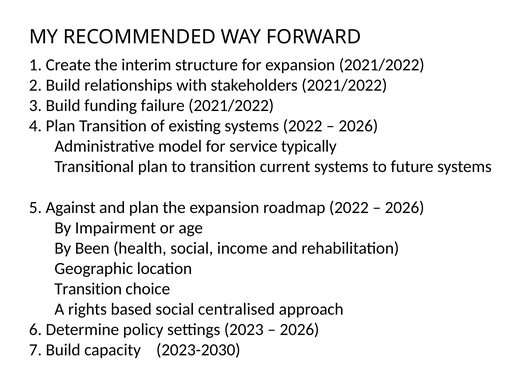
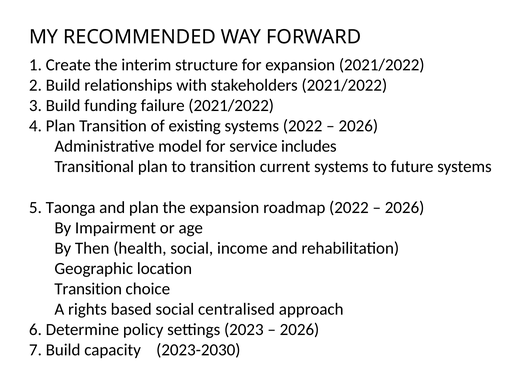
typically: typically -> includes
Against: Against -> Taonga
Been: Been -> Then
